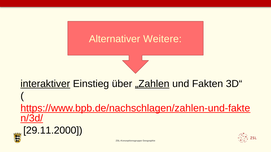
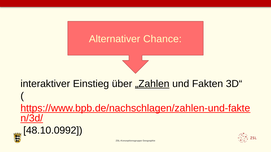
Weitere: Weitere -> Chance
interaktiver underline: present -> none
29.11.2000: 29.11.2000 -> 48.10.0992
